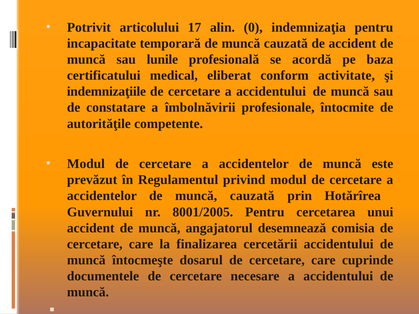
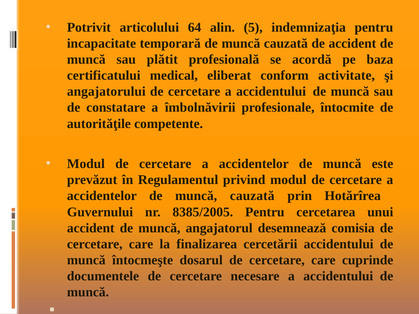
17: 17 -> 64
0: 0 -> 5
lunile: lunile -> plătit
indemnizaţiile: indemnizaţiile -> angajatorului
8001/2005: 8001/2005 -> 8385/2005
